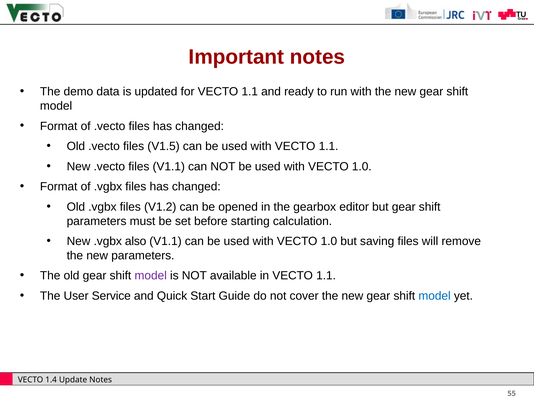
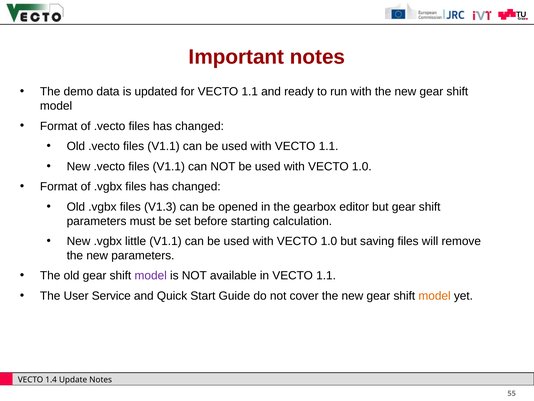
Old .vecto files V1.5: V1.5 -> V1.1
V1.2: V1.2 -> V1.3
also: also -> little
model at (435, 296) colour: blue -> orange
